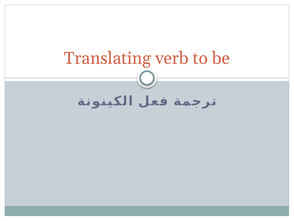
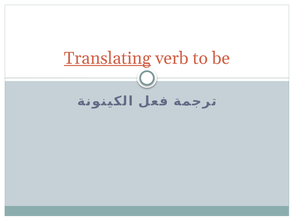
Translating underline: none -> present
